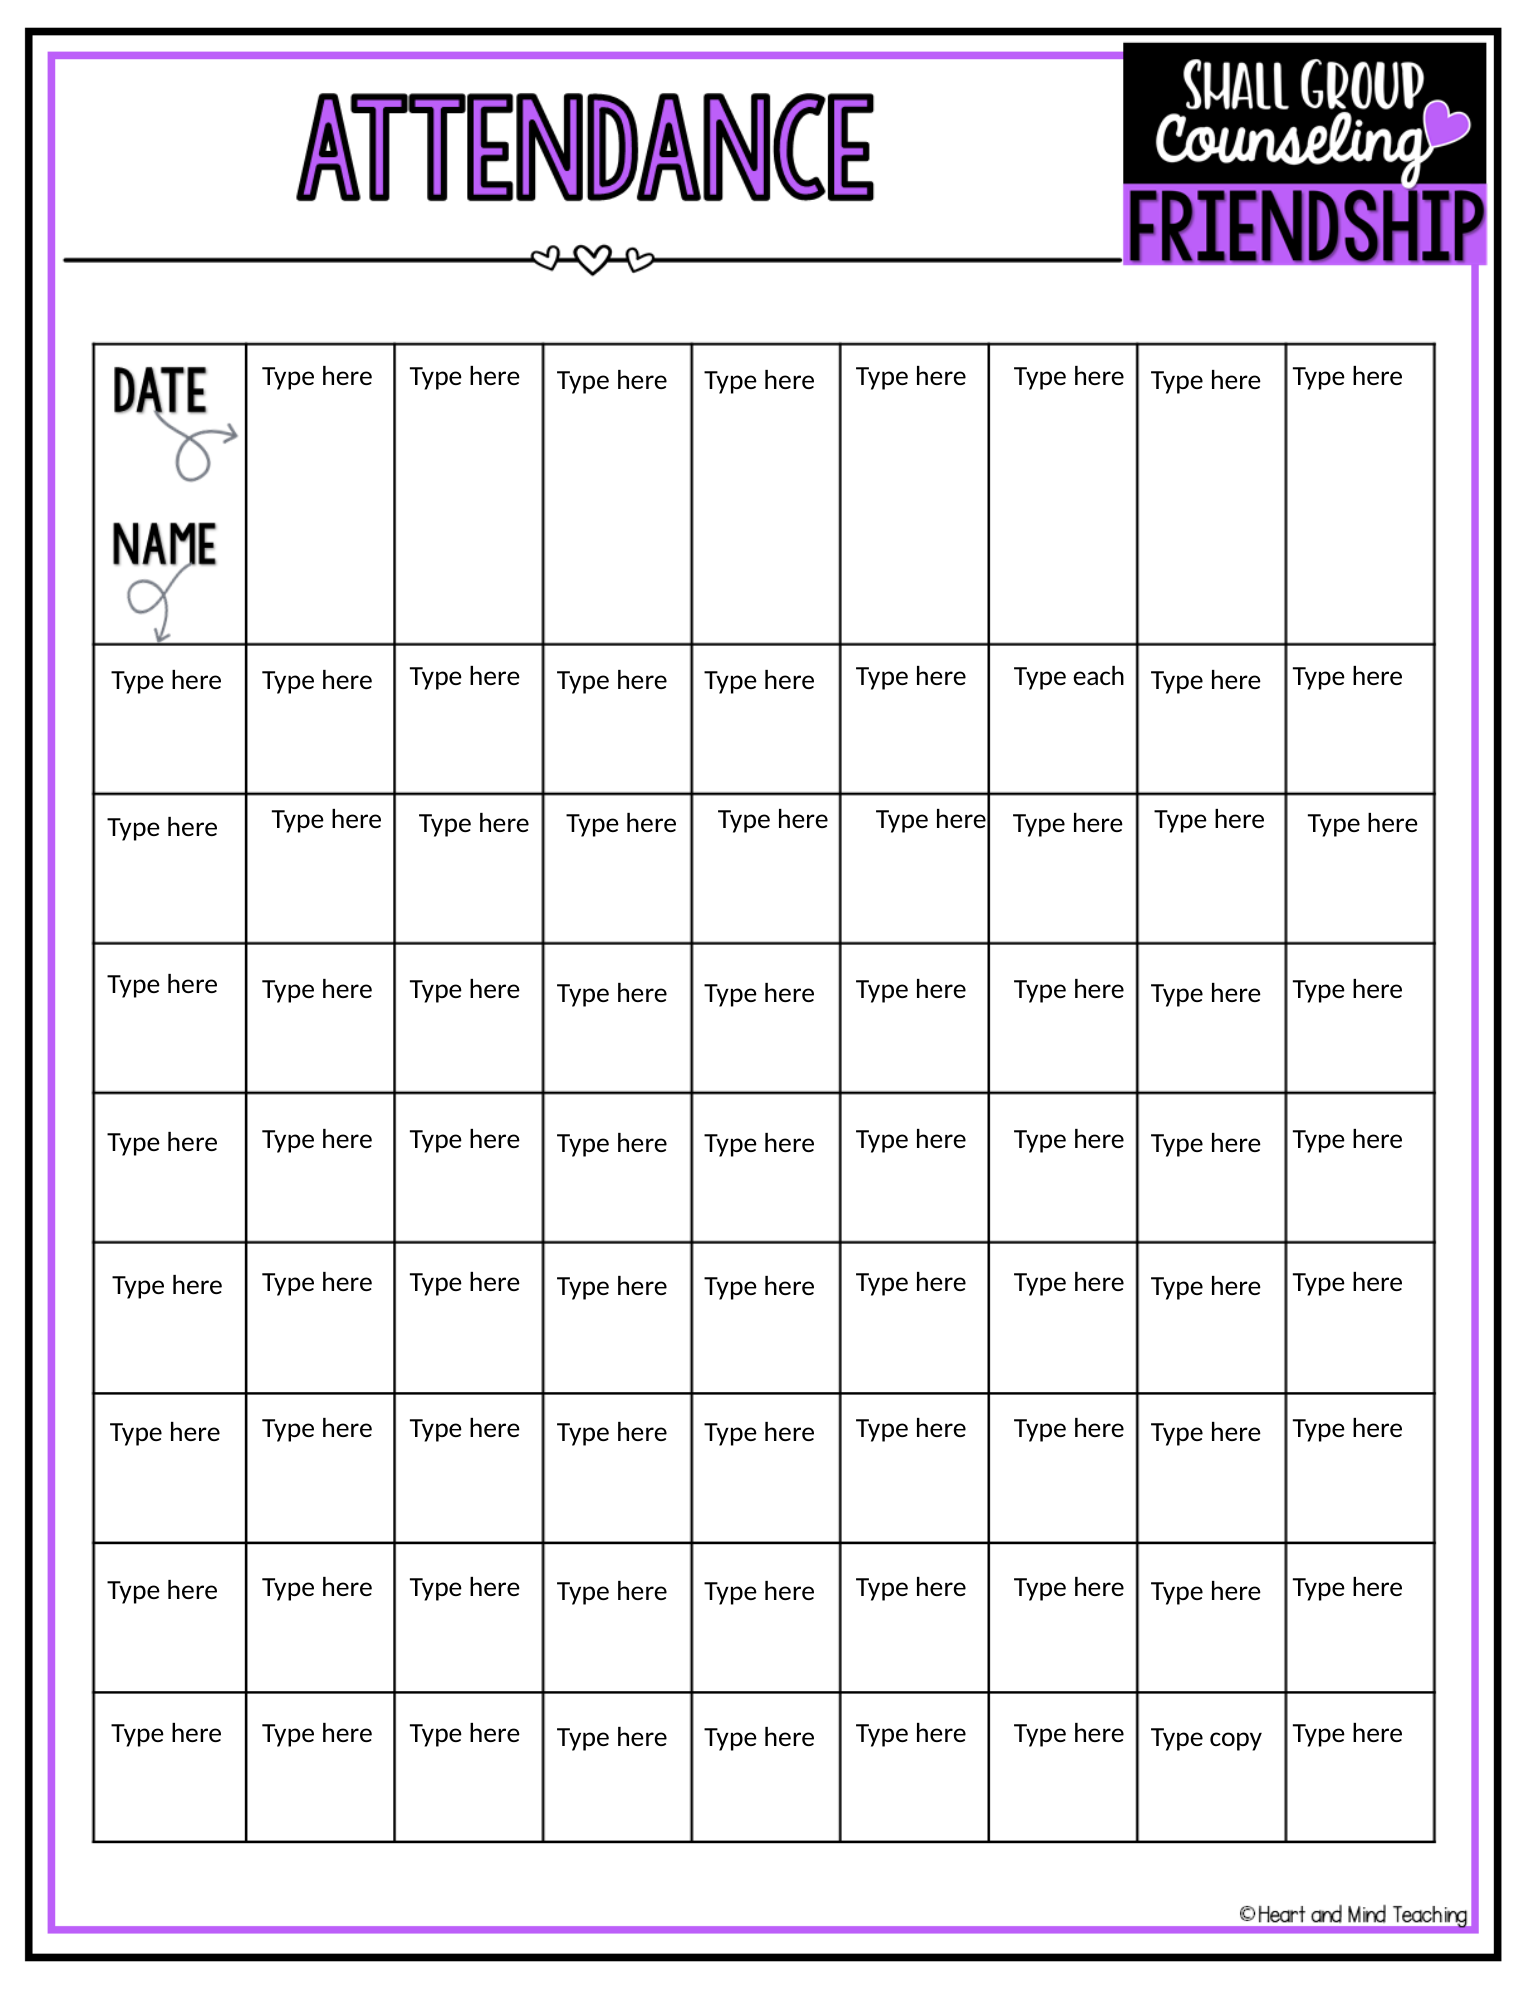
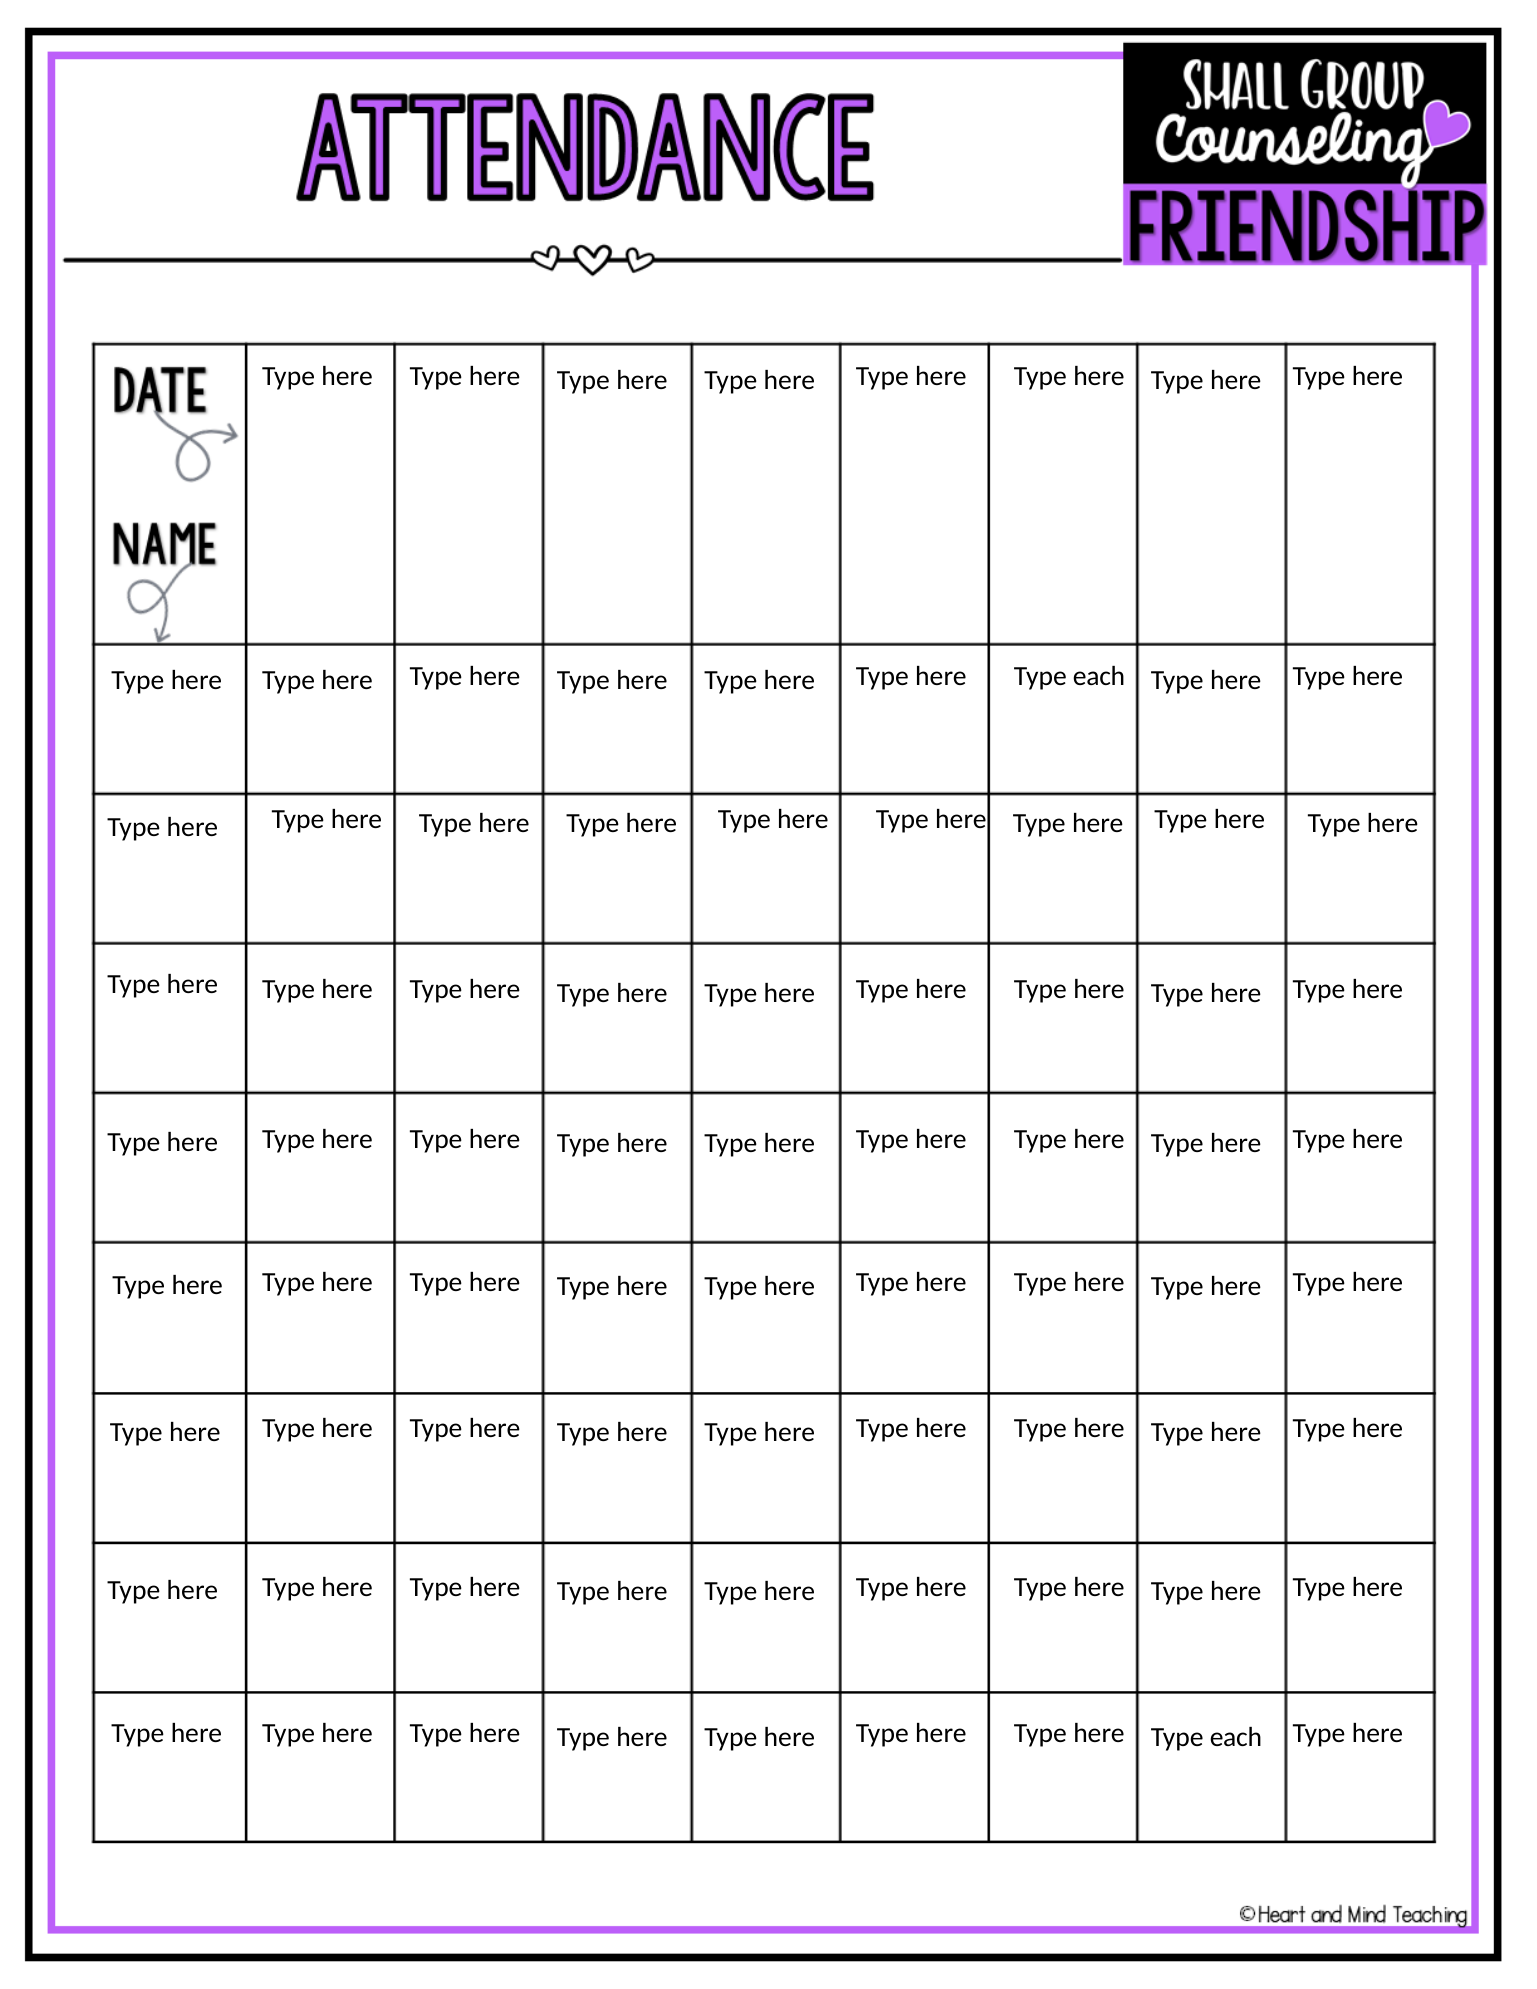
copy at (1236, 1738): copy -> each
